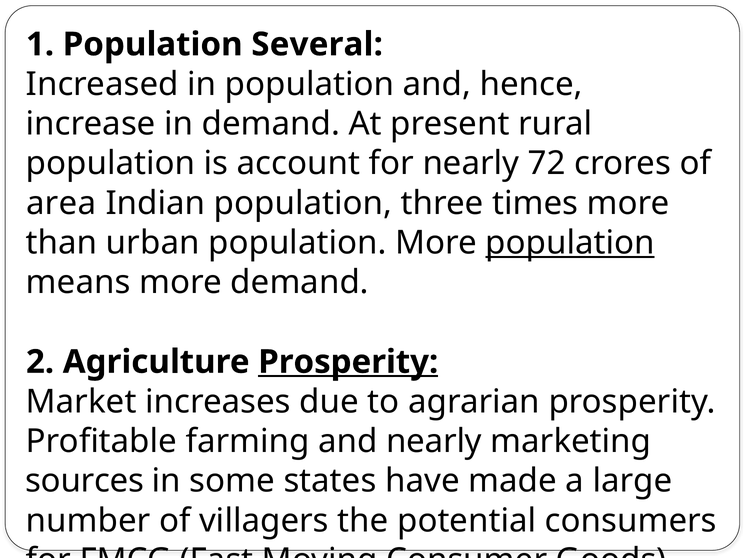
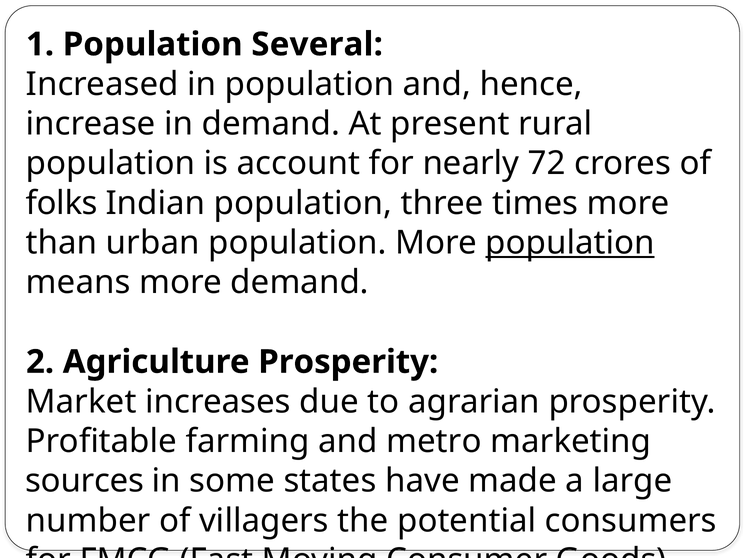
area at (61, 203): area -> folks
Prosperity at (348, 362) underline: present -> none
and nearly: nearly -> metro
